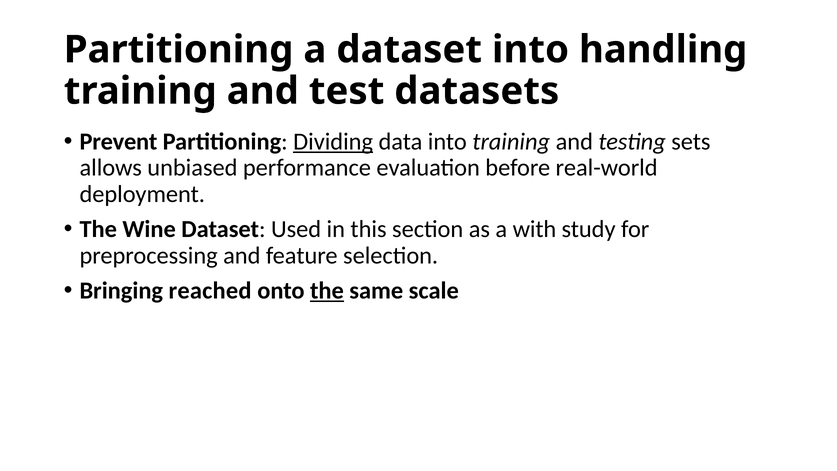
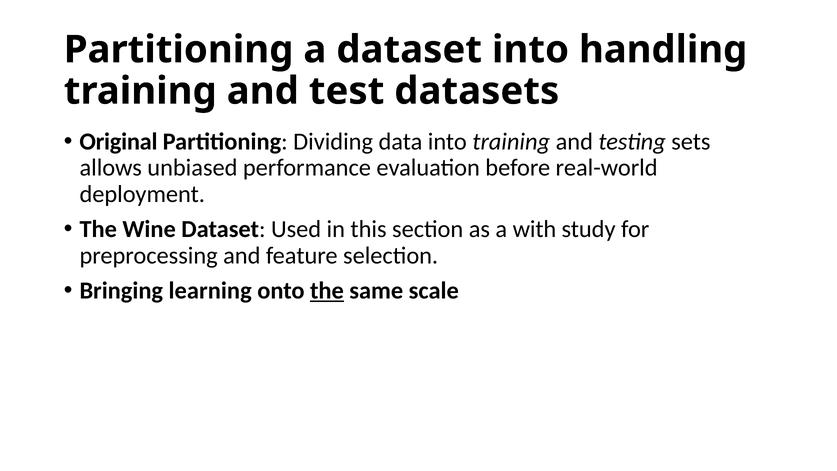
Prevent: Prevent -> Original
Dividing underline: present -> none
reached: reached -> learning
